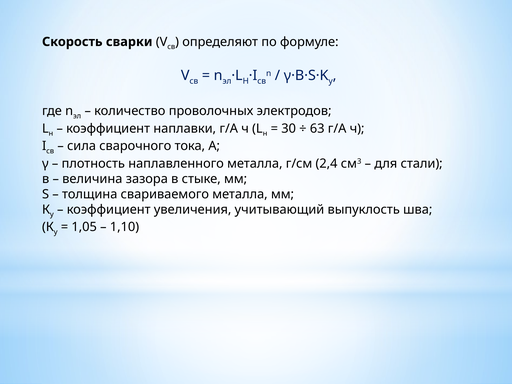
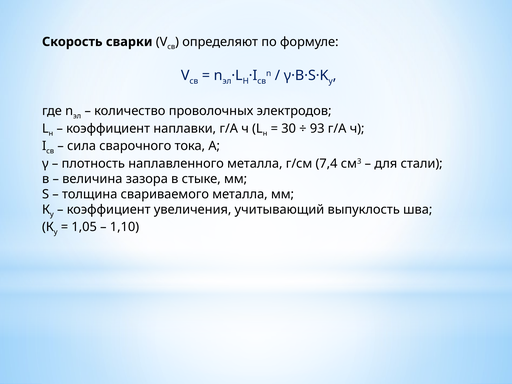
63: 63 -> 93
2,4: 2,4 -> 7,4
